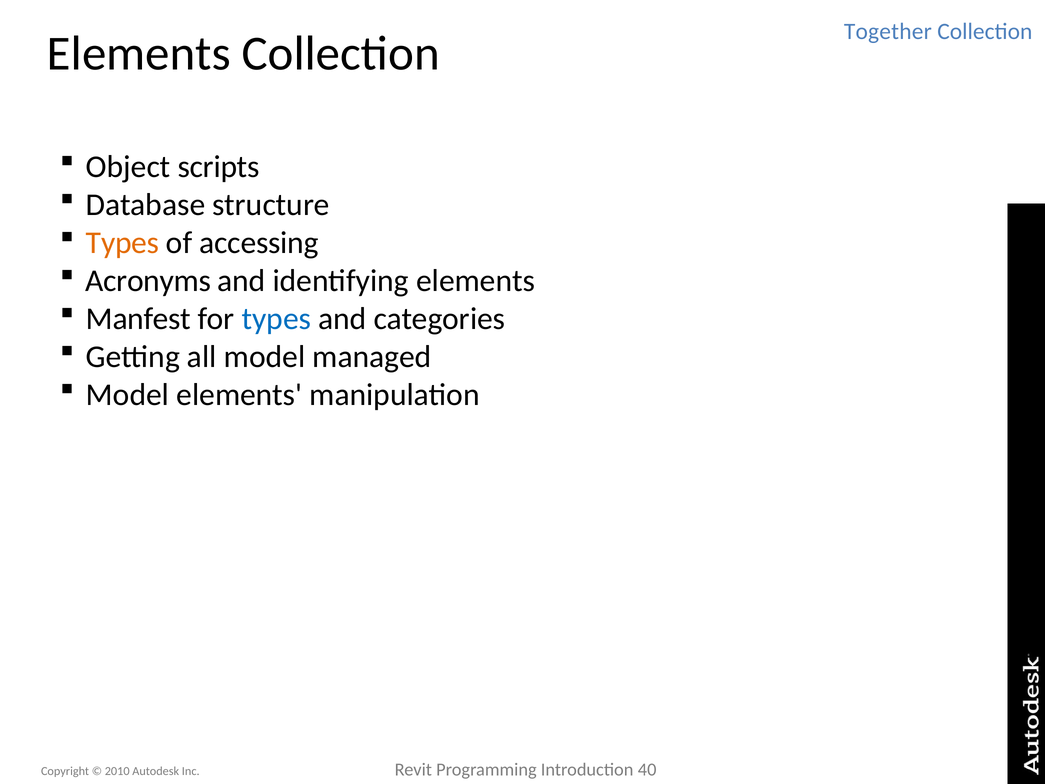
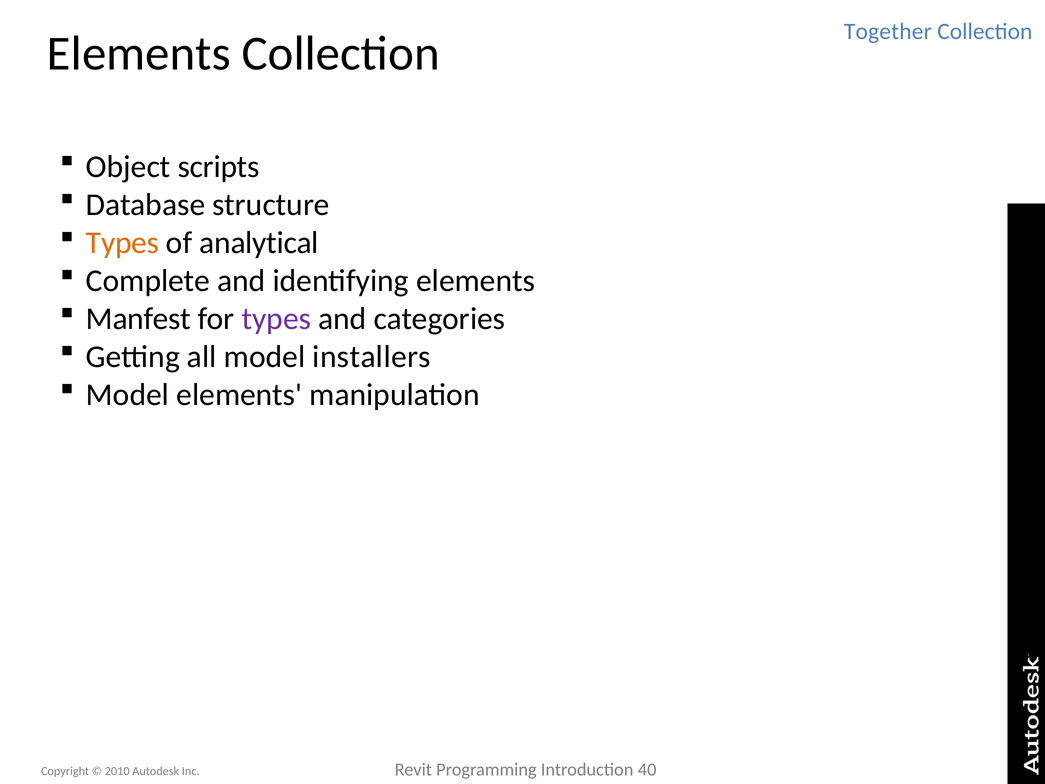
accessing: accessing -> analytical
Acronyms: Acronyms -> Complete
types at (276, 319) colour: blue -> purple
managed: managed -> installers
